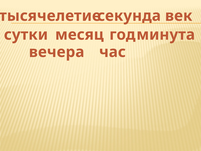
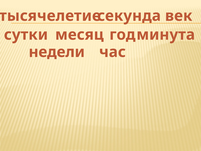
вечера: вечера -> недели
